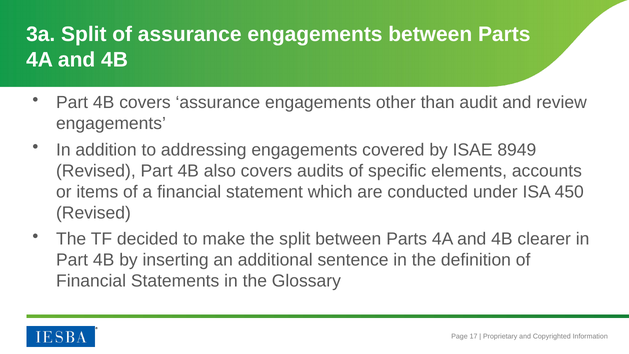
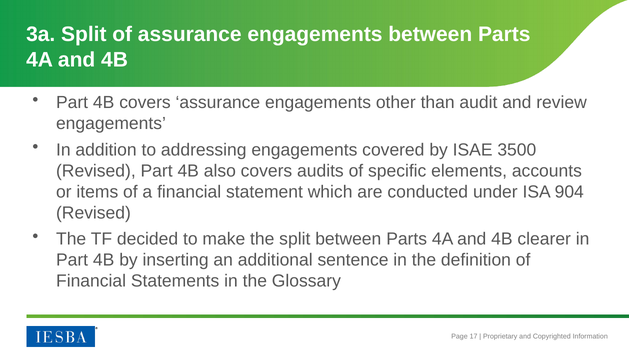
8949: 8949 -> 3500
450: 450 -> 904
